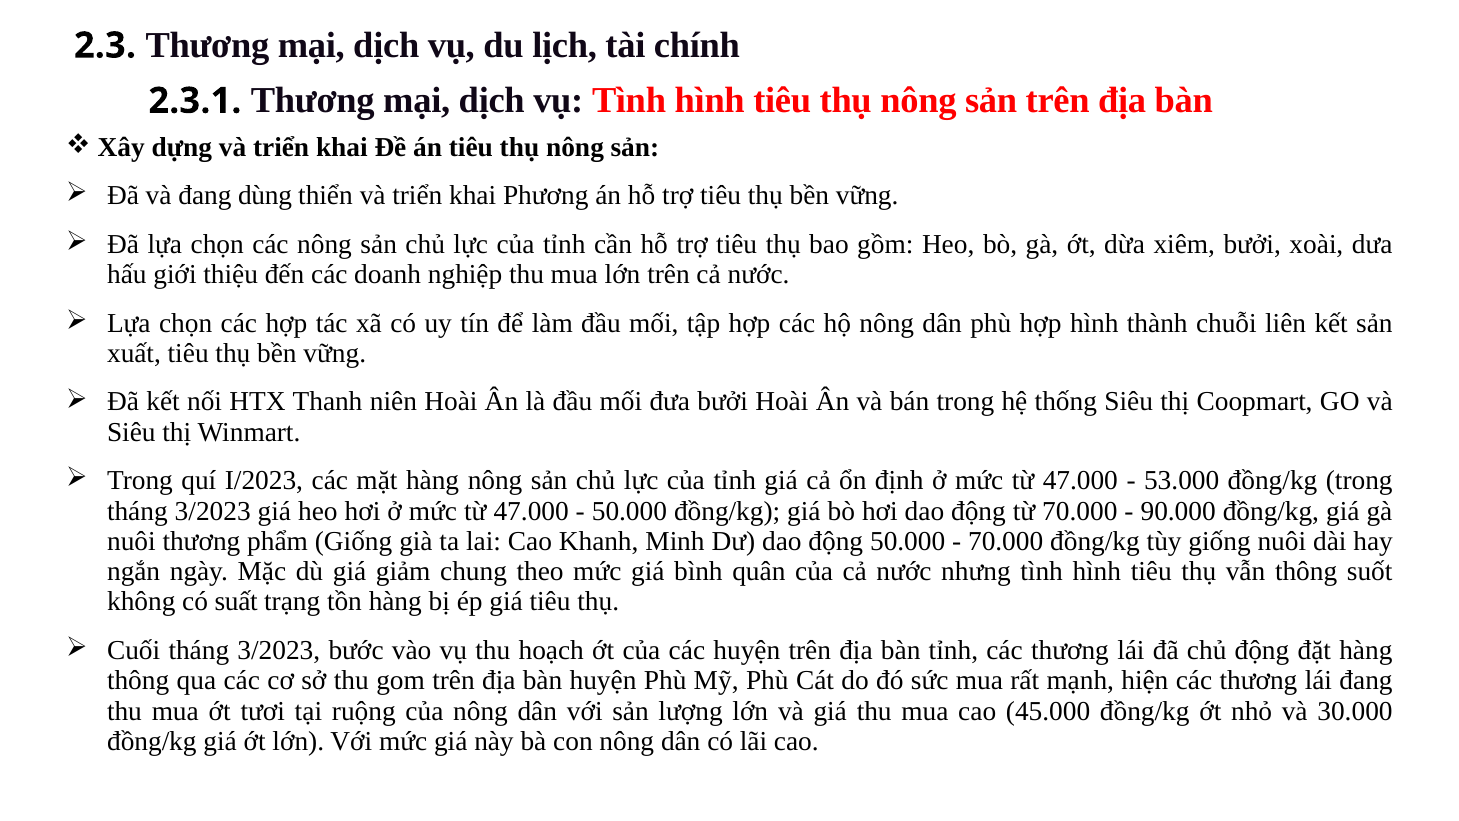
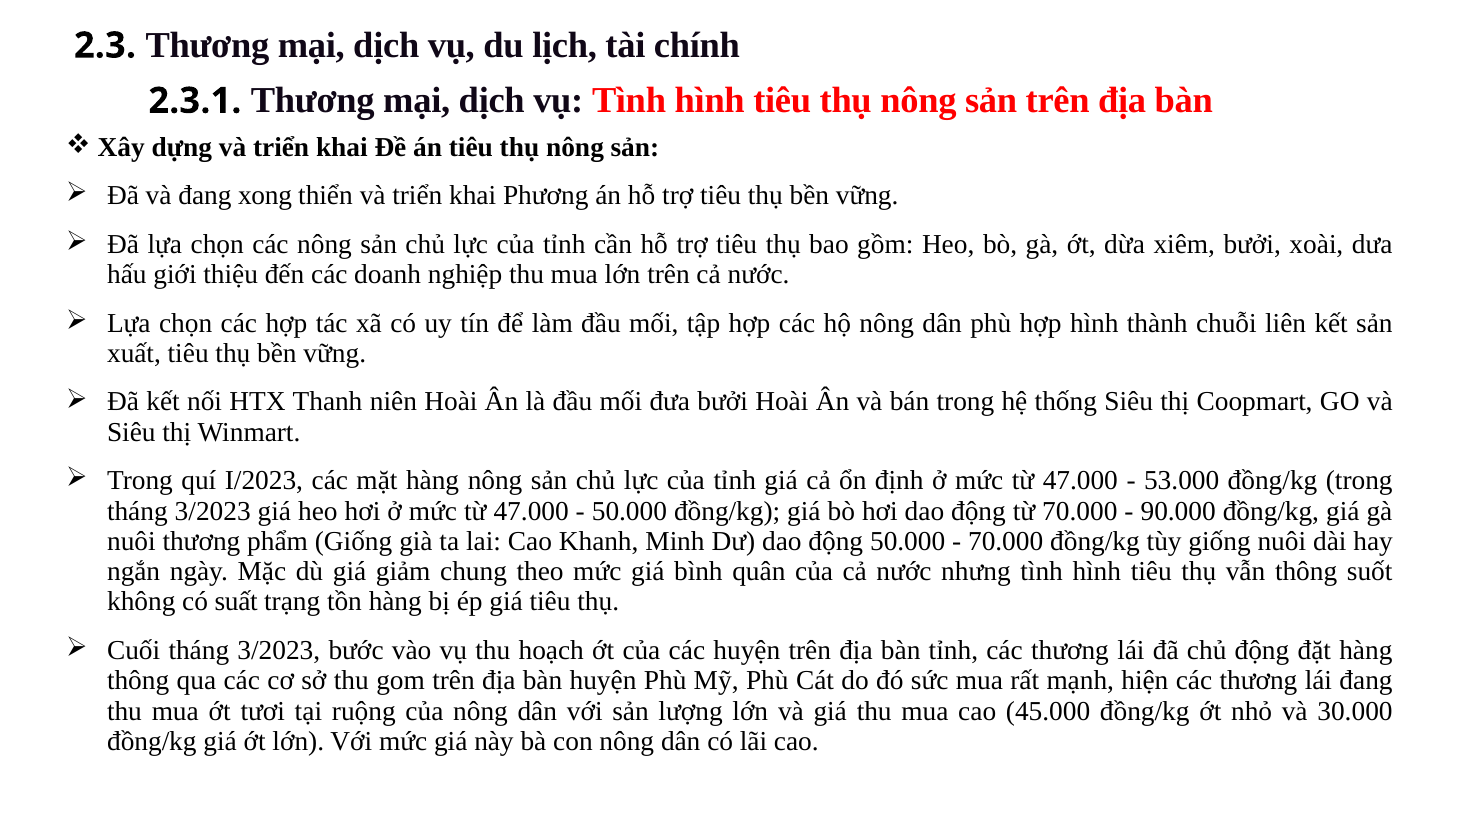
dùng: dùng -> xong
